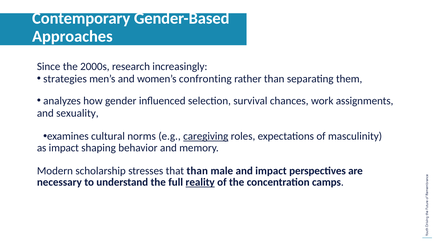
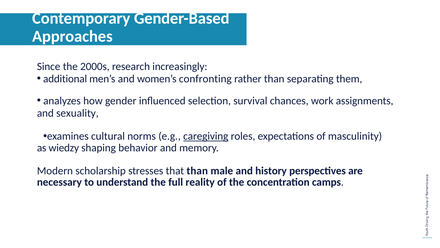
strategies: strategies -> additional
as impact: impact -> wiedzy
and impact: impact -> history
reality underline: present -> none
